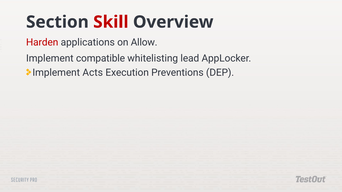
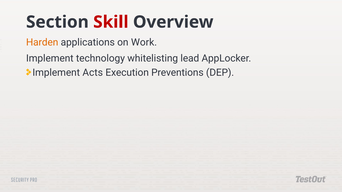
Harden colour: red -> orange
Allow: Allow -> Work
compatible: compatible -> technology
